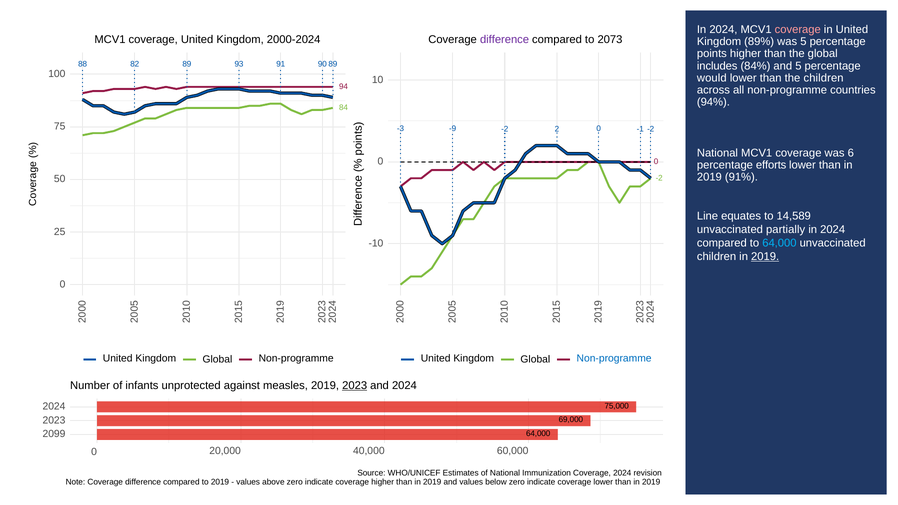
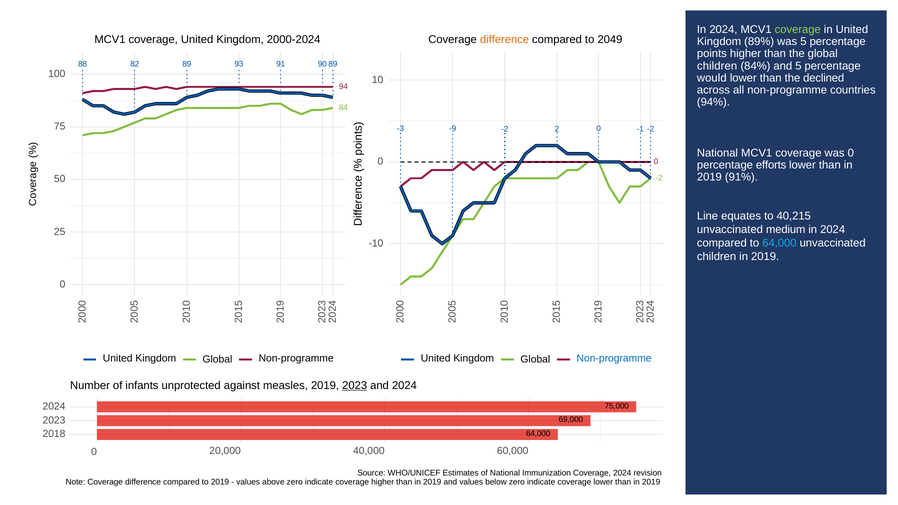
coverage at (798, 30) colour: pink -> light green
difference at (505, 40) colour: purple -> orange
2073: 2073 -> 2049
includes at (717, 66): includes -> children
the children: children -> declined
was 6: 6 -> 0
14,589: 14,589 -> 40,215
partially: partially -> medium
2019 at (765, 257) underline: present -> none
2099: 2099 -> 2018
